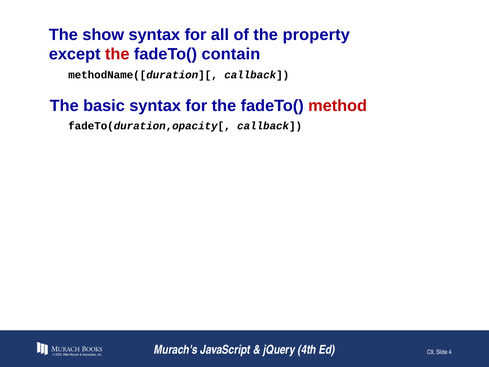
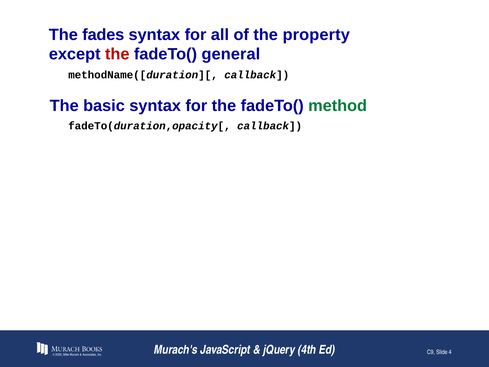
show: show -> fades
contain: contain -> general
method colour: red -> green
